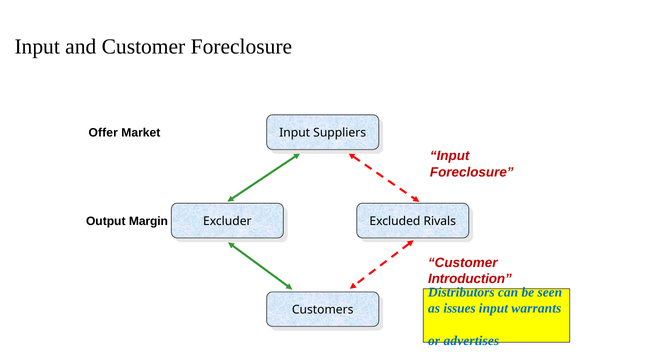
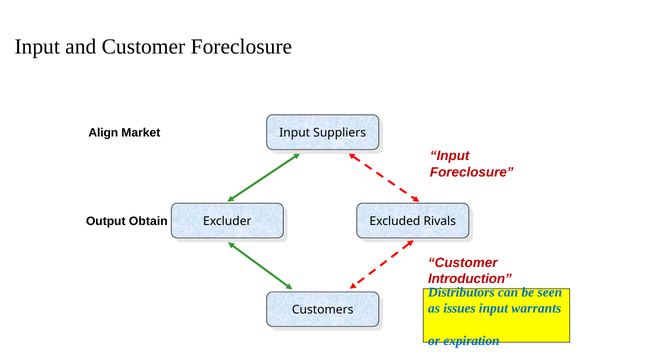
Offer: Offer -> Align
Margin: Margin -> Obtain
advertises: advertises -> expiration
